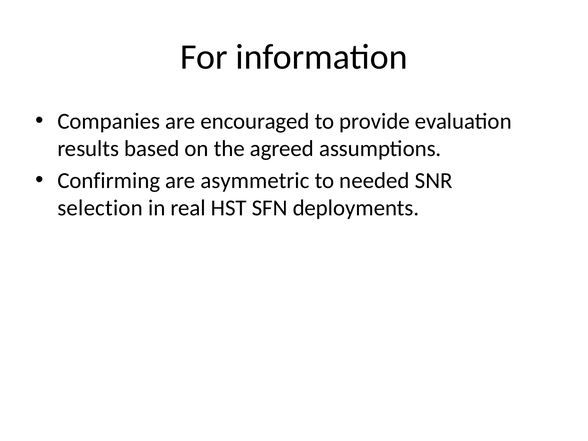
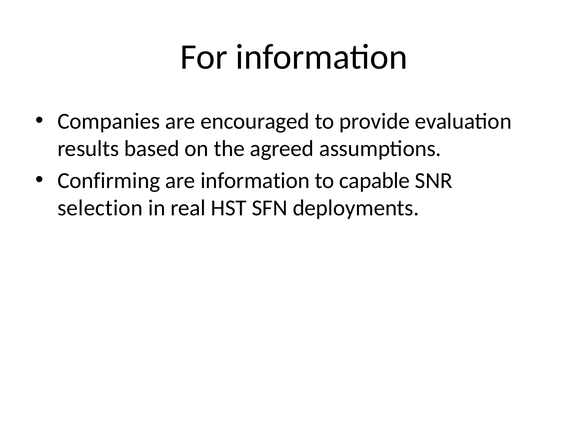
are asymmetric: asymmetric -> information
needed: needed -> capable
